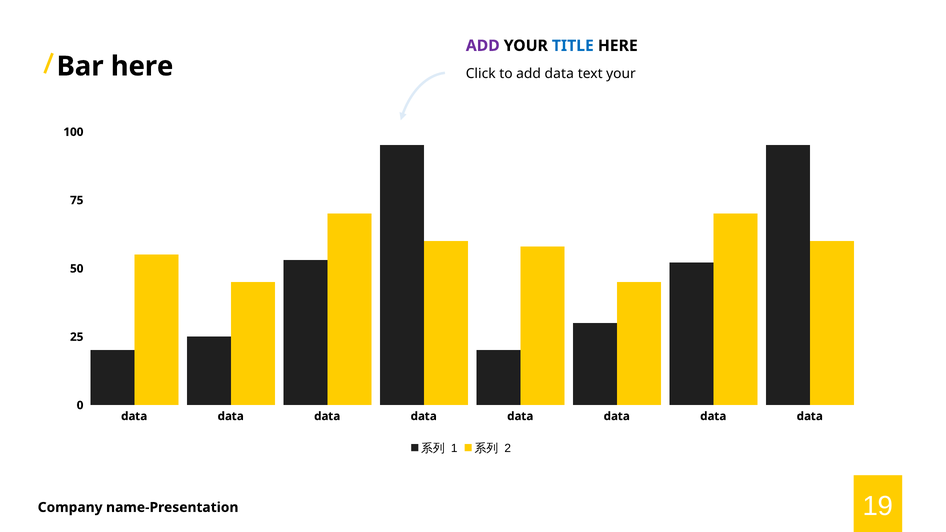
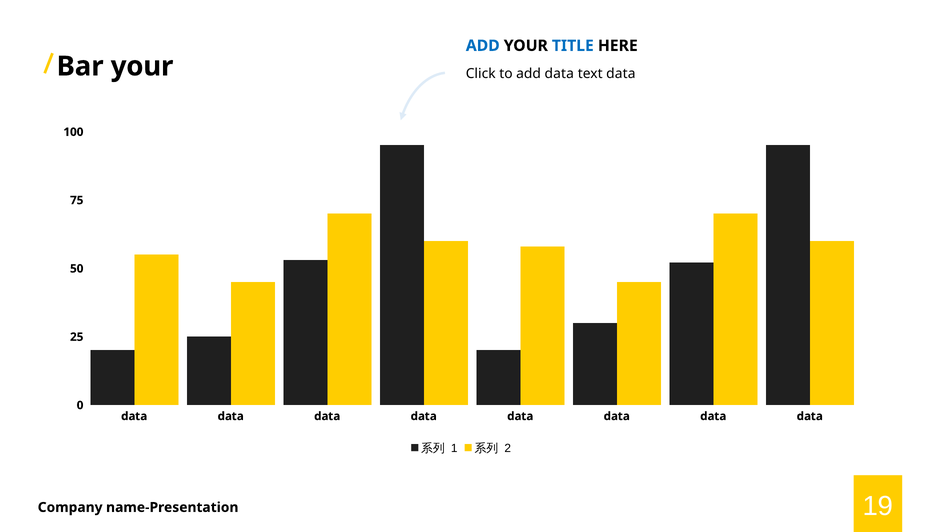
ADD at (483, 46) colour: purple -> blue
Bar here: here -> your
text your: your -> data
